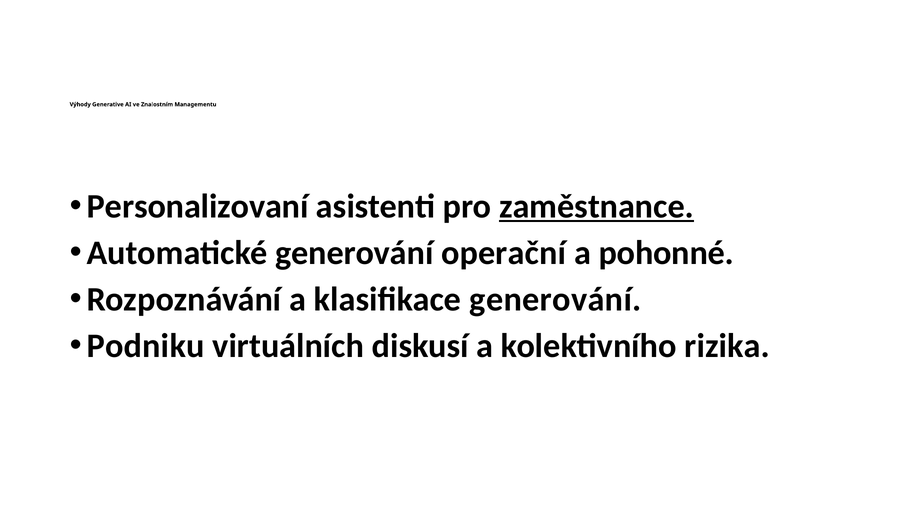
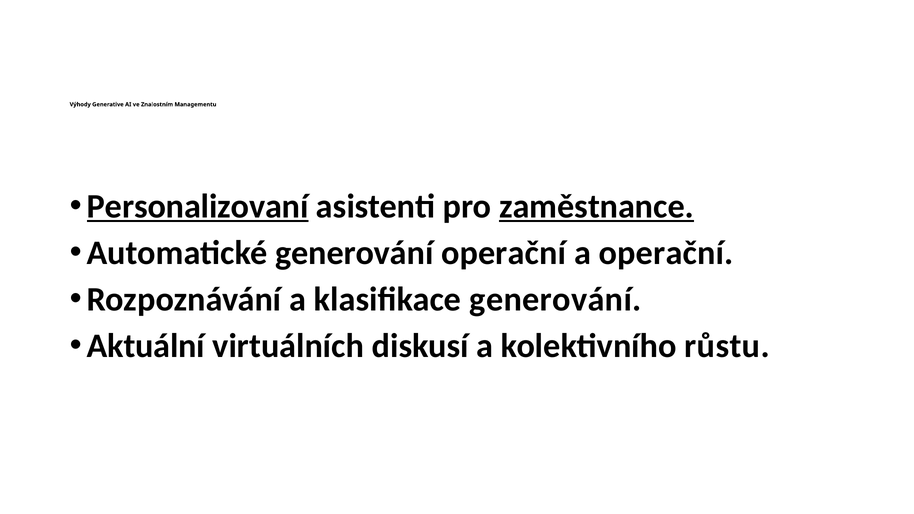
Personalizovaní underline: none -> present
a pohonné: pohonné -> operační
Podniku: Podniku -> Aktuální
rizika: rizika -> růstu
